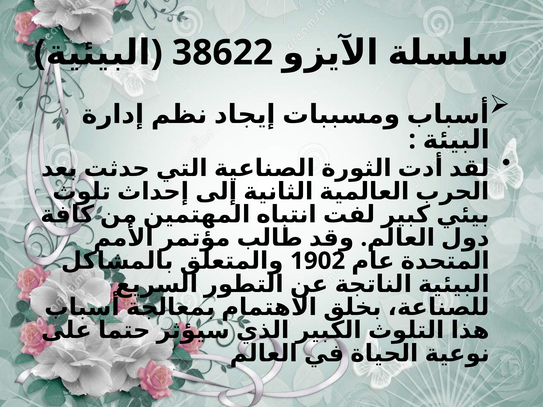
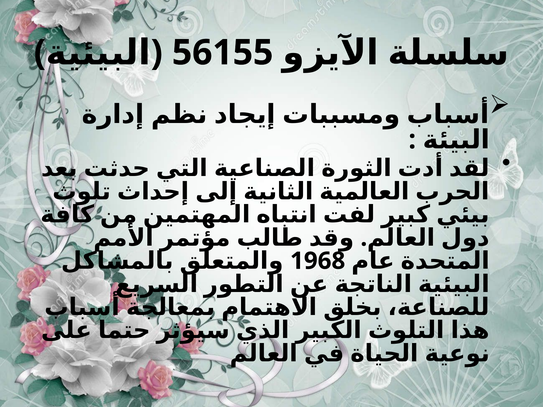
38622: 38622 -> 56155
1902: 1902 -> 1968
